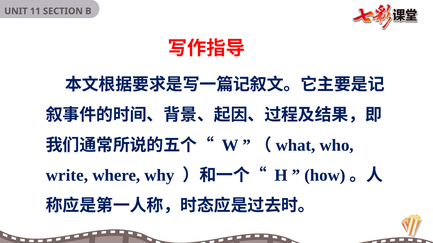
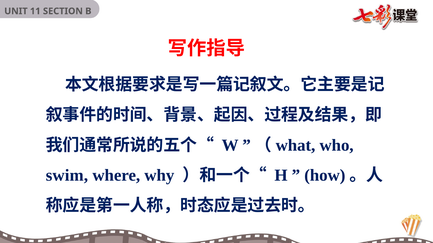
write: write -> swim
